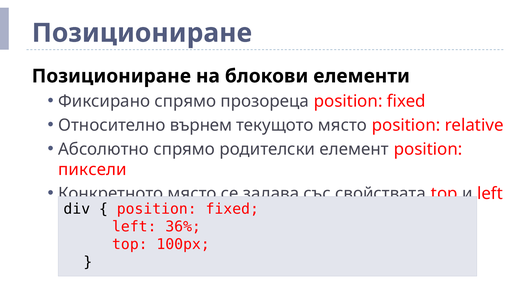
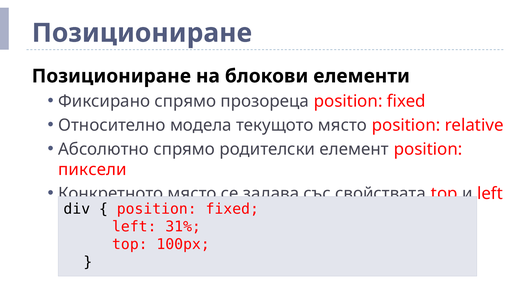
върнем: върнем -> модела
36%: 36% -> 31%
